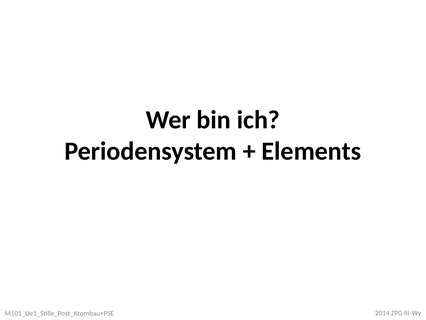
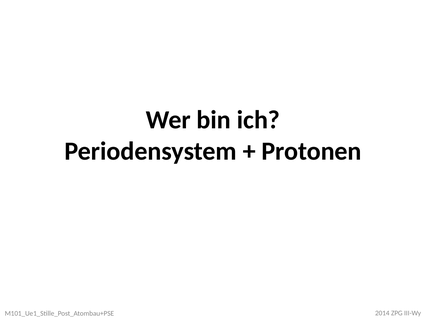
Elements: Elements -> Protonen
